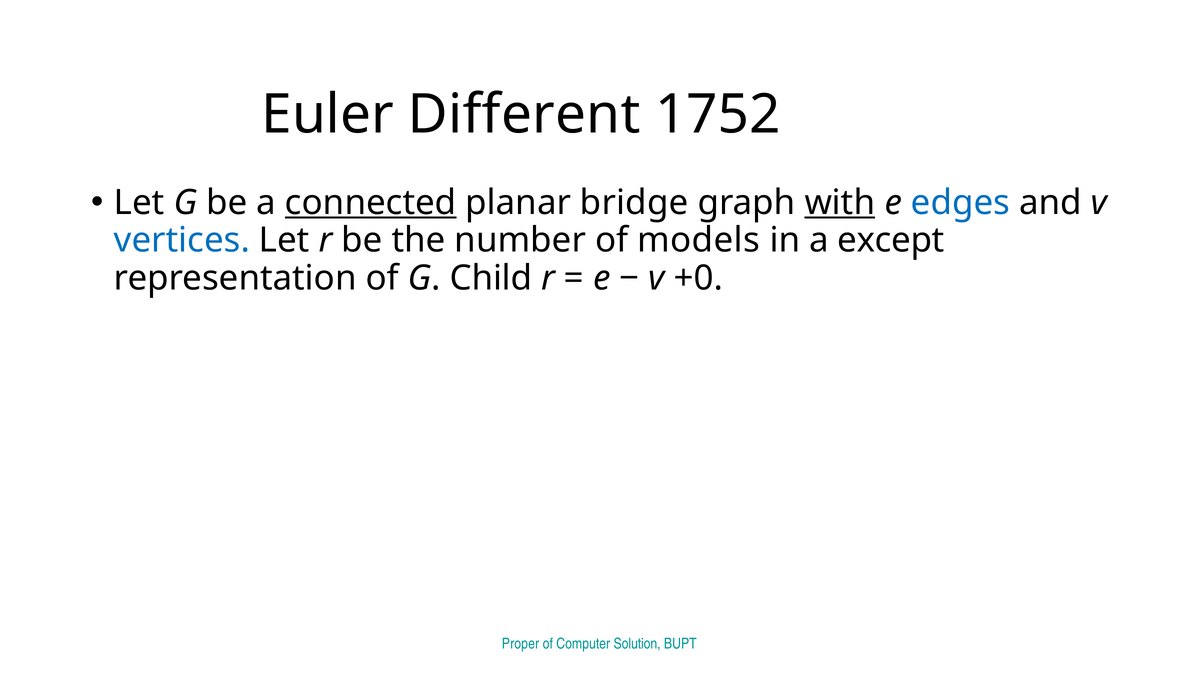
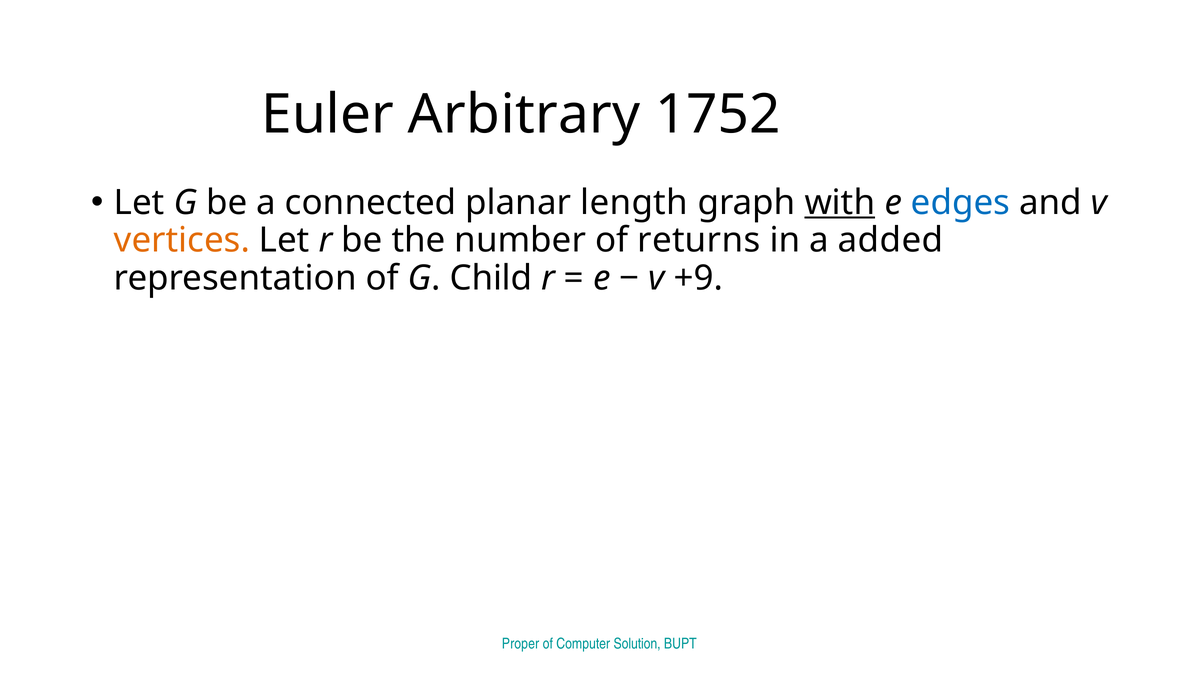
Different: Different -> Arbitrary
connected underline: present -> none
bridge: bridge -> length
vertices colour: blue -> orange
models: models -> returns
except: except -> added
+0: +0 -> +9
